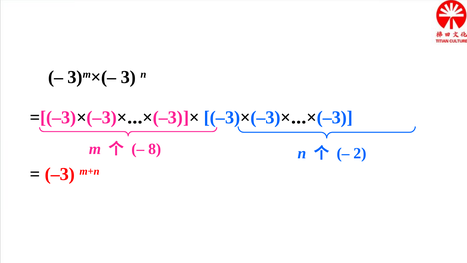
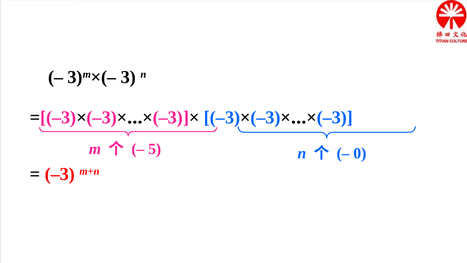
8: 8 -> 5
2: 2 -> 0
